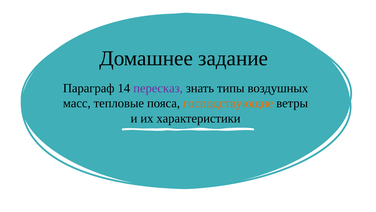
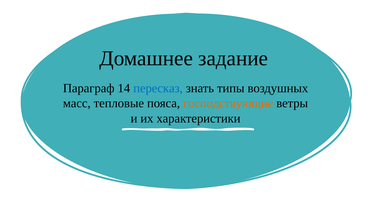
пересказ colour: purple -> blue
